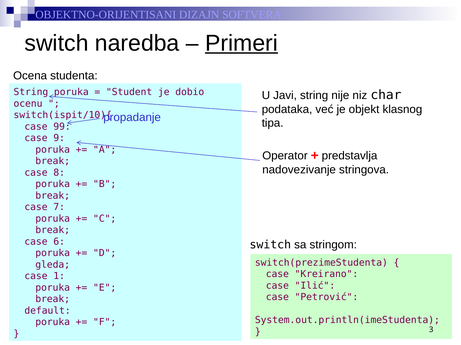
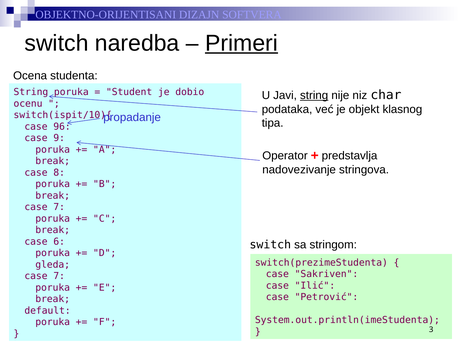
string at (314, 96) underline: none -> present
99: 99 -> 96
Kreirano: Kreirano -> Sakriven
1 at (59, 277): 1 -> 7
